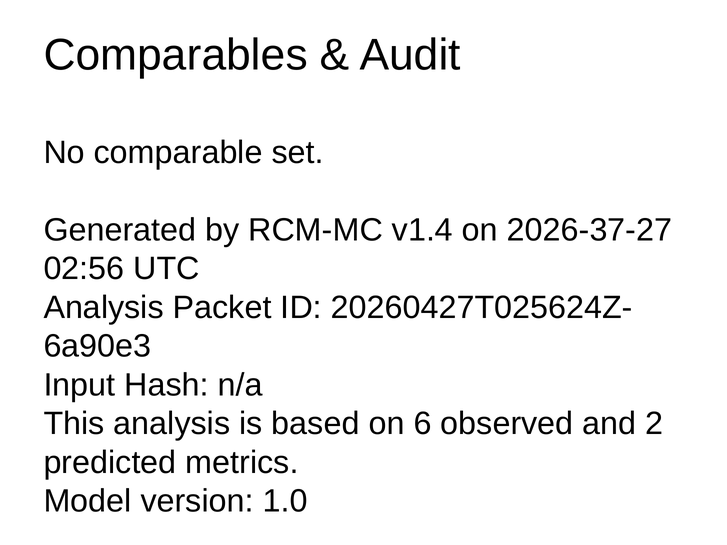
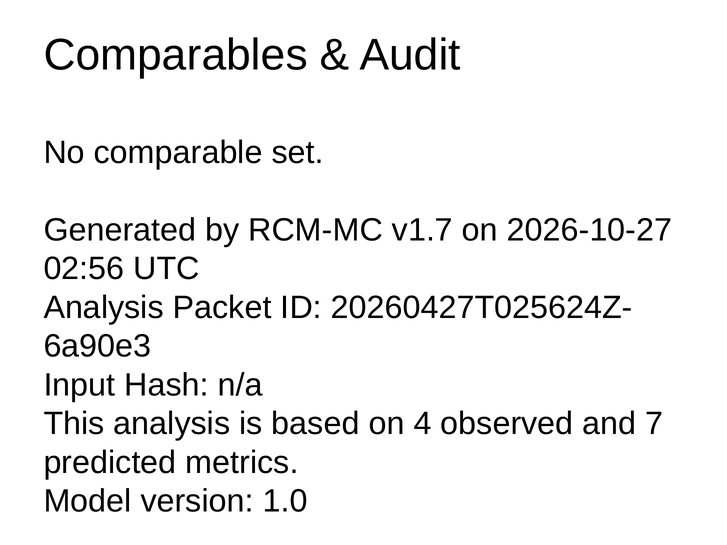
v1.4: v1.4 -> v1.7
2026-37-27: 2026-37-27 -> 2026-10-27
6: 6 -> 4
2: 2 -> 7
